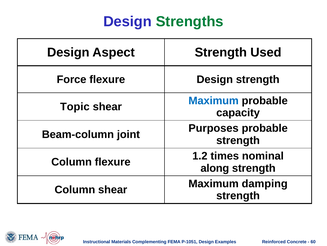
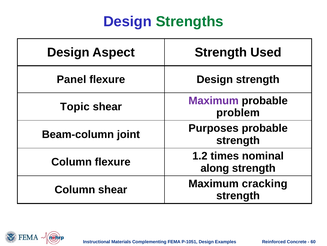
Force: Force -> Panel
Maximum at (214, 100) colour: blue -> purple
capacity: capacity -> problem
damping: damping -> cracking
